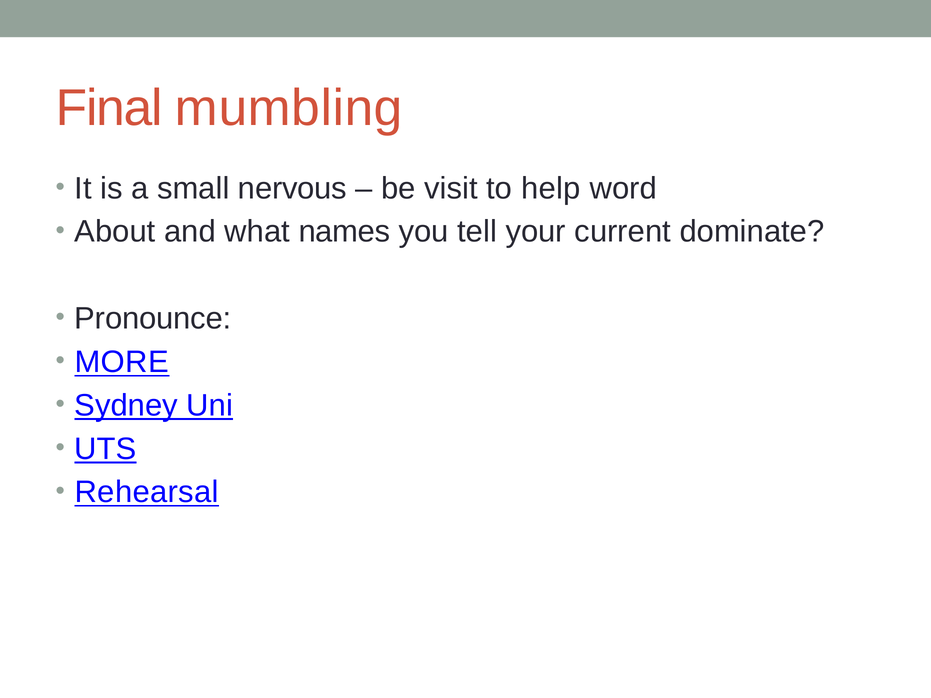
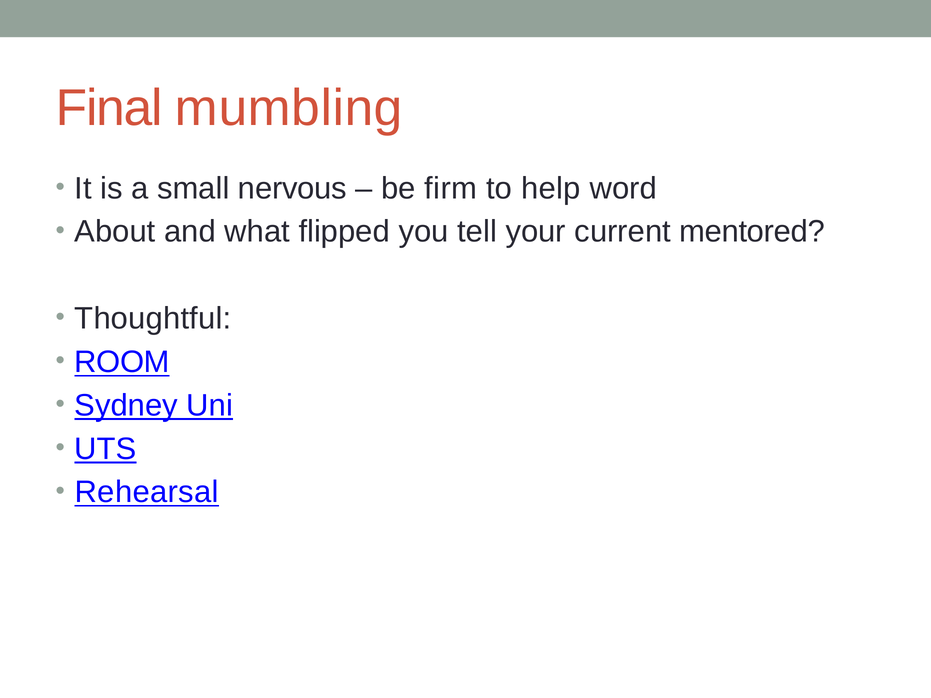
visit: visit -> firm
names: names -> flipped
dominate: dominate -> mentored
Pronounce: Pronounce -> Thoughtful
MORE: MORE -> ROOM
